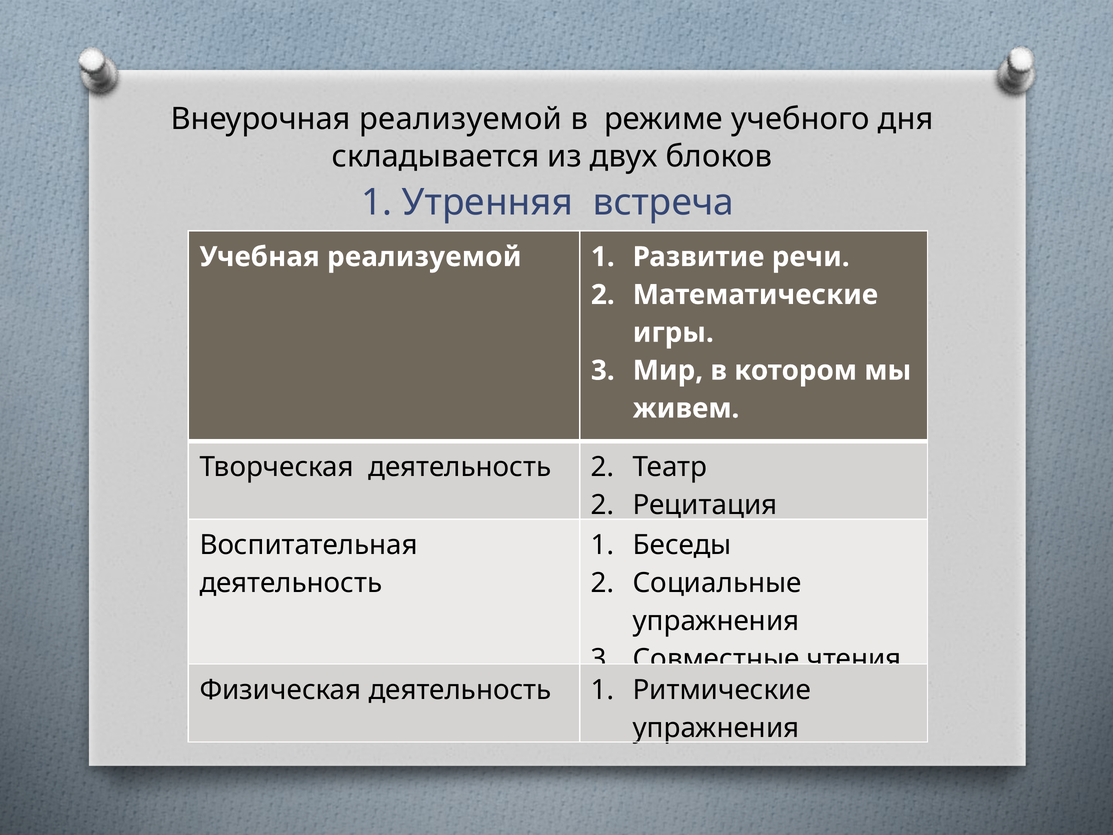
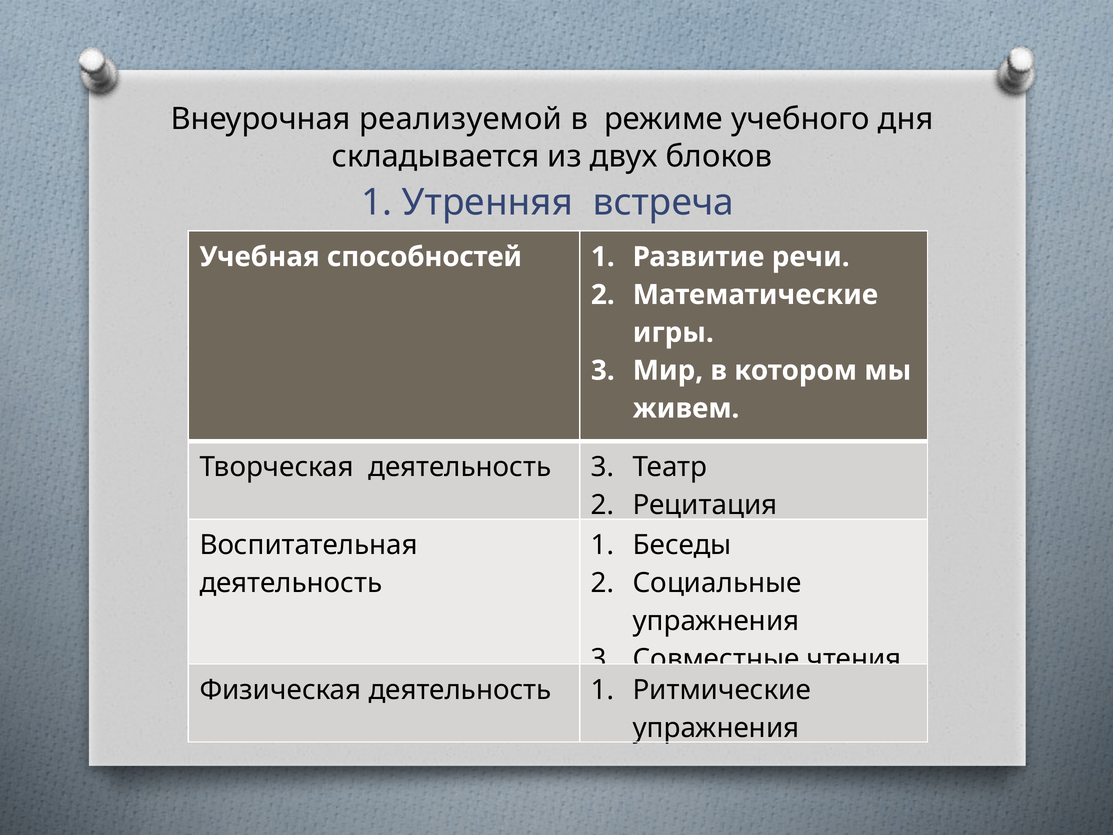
Учебная реализуемой: реализуемой -> способностей
деятельность 2: 2 -> 3
